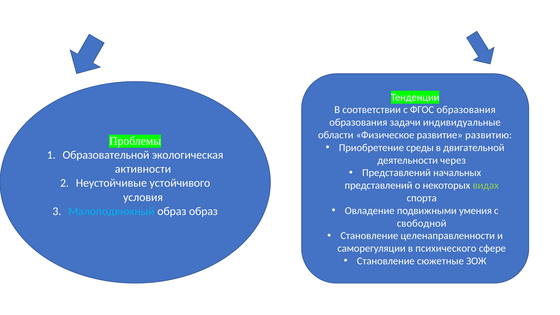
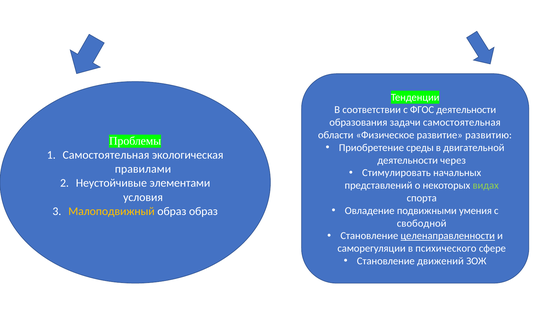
ФГОС образования: образования -> деятельности
задачи индивидуальные: индивидуальные -> самостоятельная
Образовательной at (106, 155): Образовательной -> Самостоятельная
активности: активности -> правилами
Представлений at (397, 173): Представлений -> Стимулировать
устойчивого: устойчивого -> элементами
Малоподвижный colour: light blue -> yellow
целенаправленности underline: none -> present
сюжетные: сюжетные -> движений
